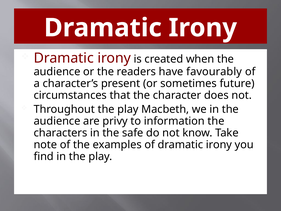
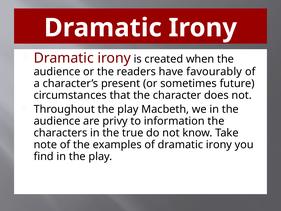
safe: safe -> true
